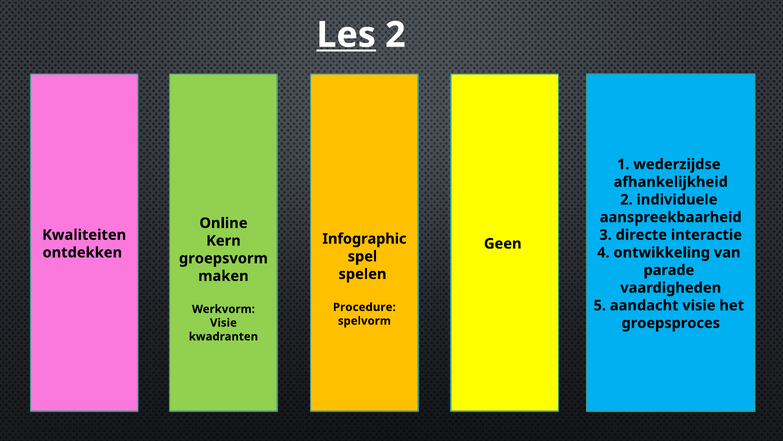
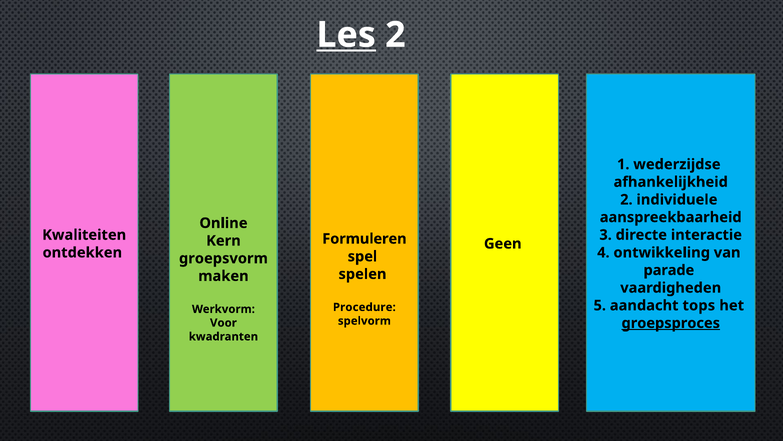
Infographic: Infographic -> Formuleren
aandacht visie: visie -> tops
groepsproces underline: none -> present
Visie at (223, 322): Visie -> Voor
